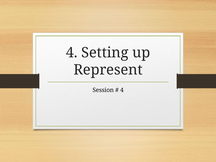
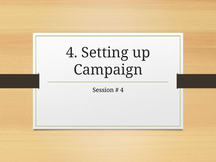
Represent: Represent -> Campaign
